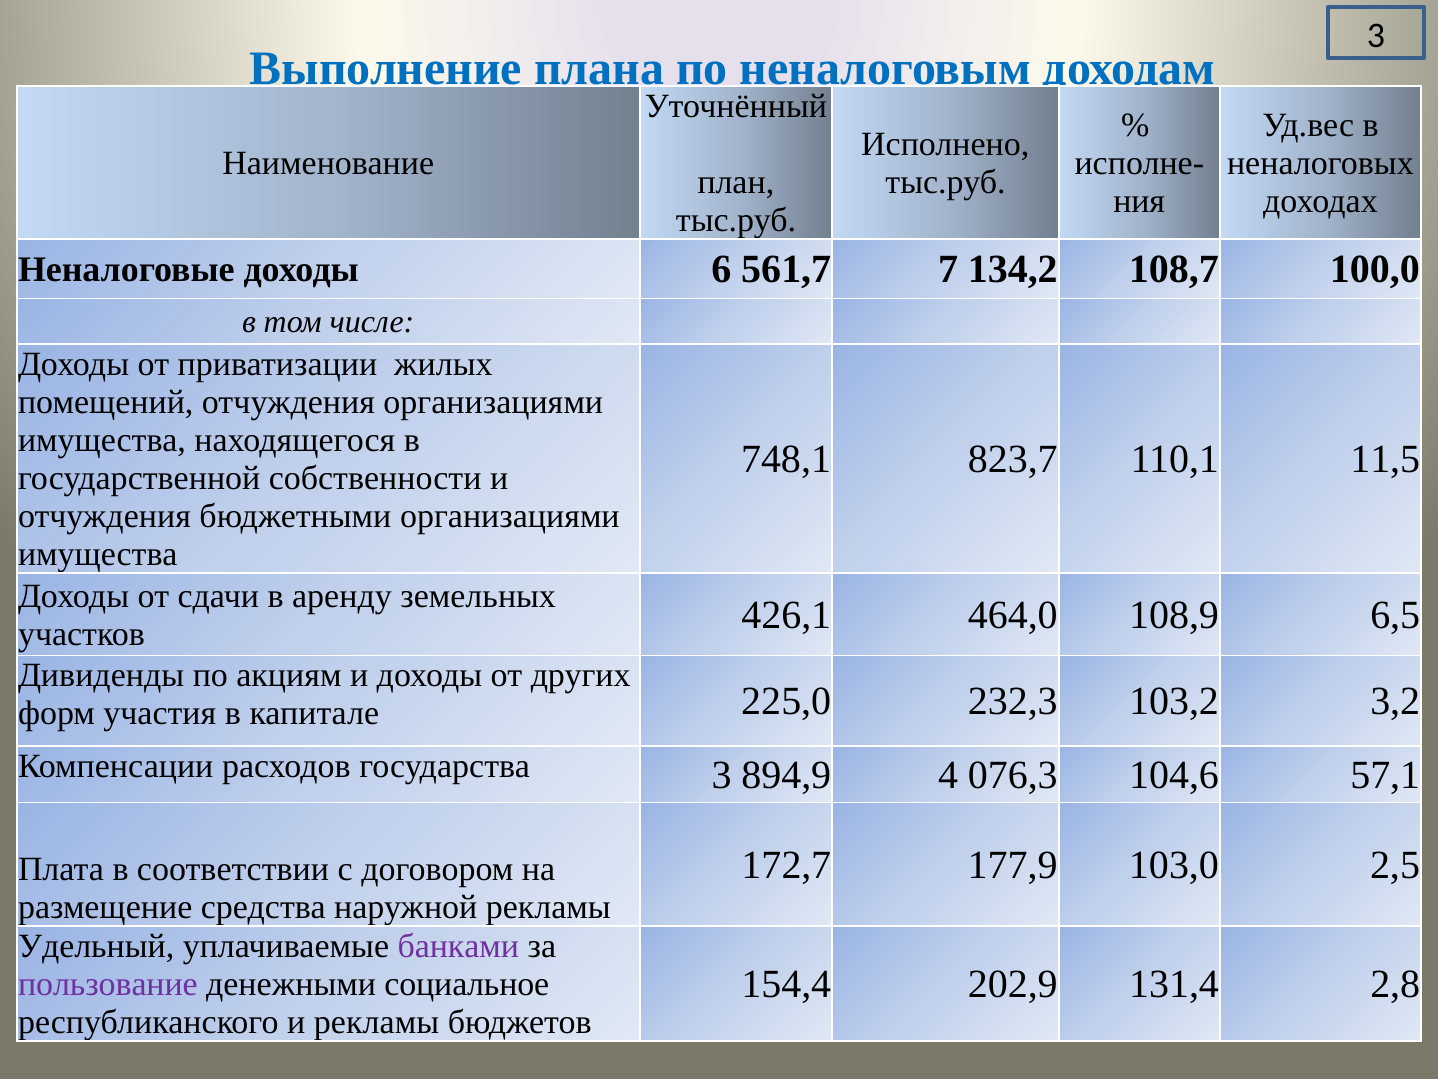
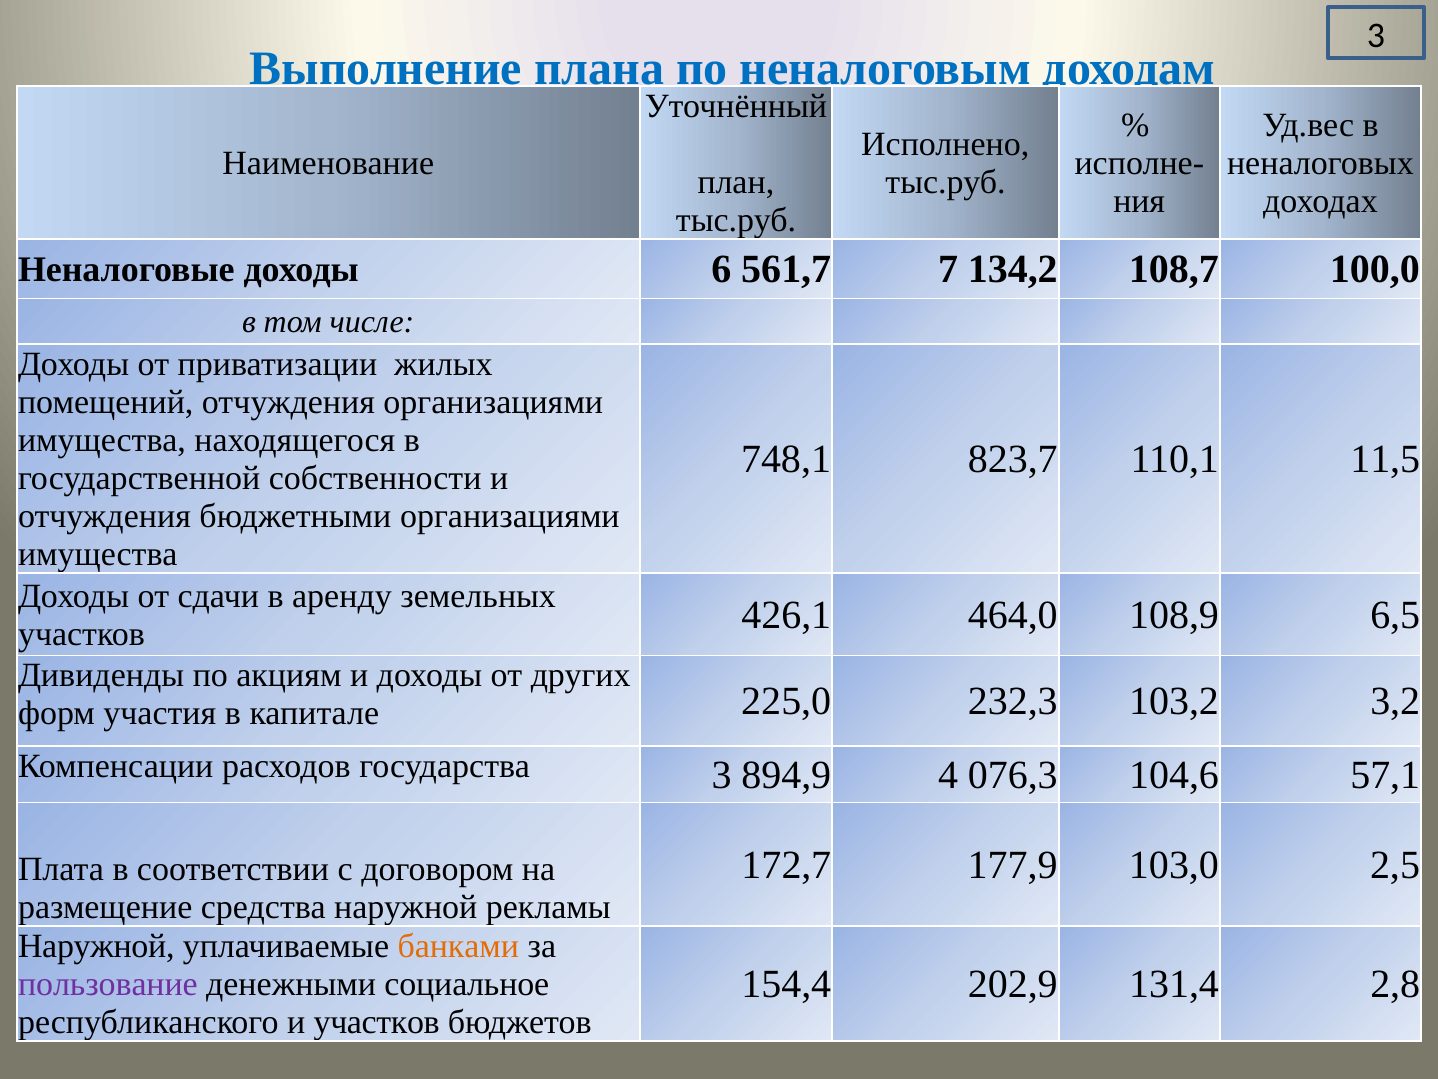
Удельный at (96, 946): Удельный -> Наружной
банками colour: purple -> orange
и рекламы: рекламы -> участков
